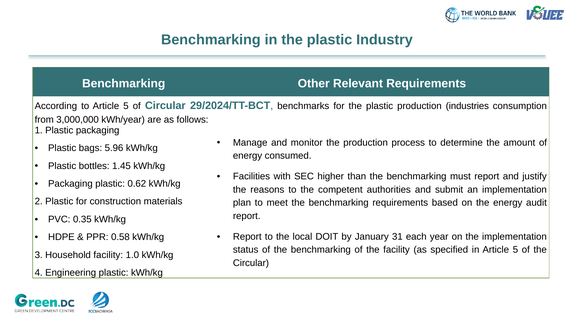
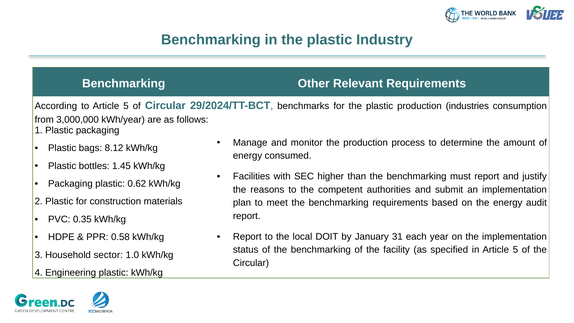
5.96: 5.96 -> 8.12
Household facility: facility -> sector
